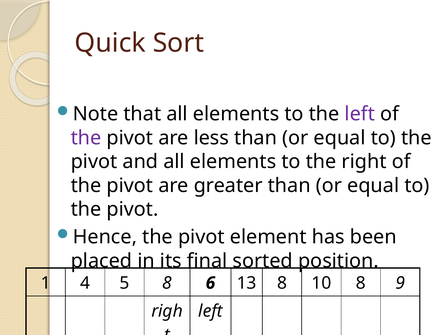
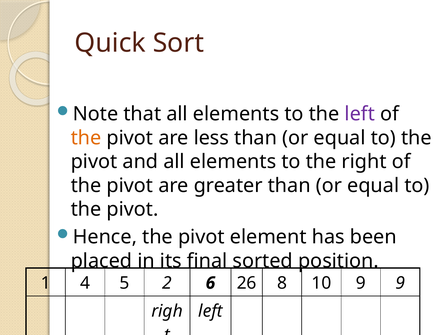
the at (86, 138) colour: purple -> orange
5 8: 8 -> 2
13: 13 -> 26
10 8: 8 -> 9
